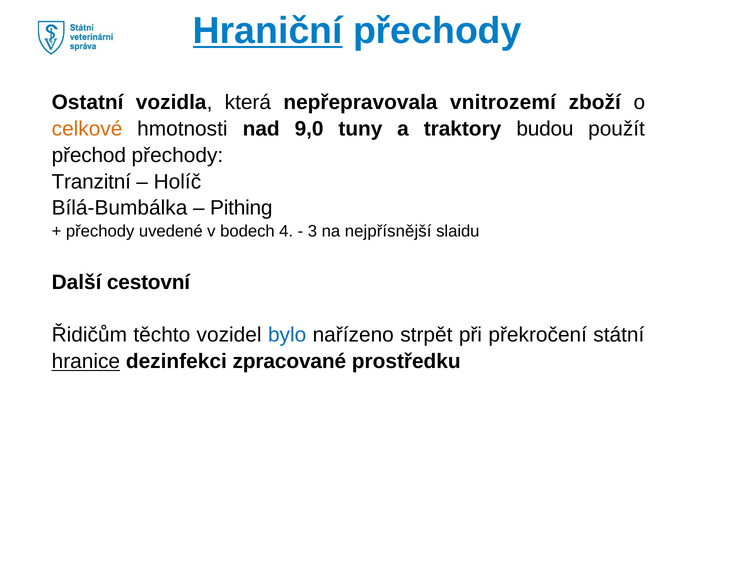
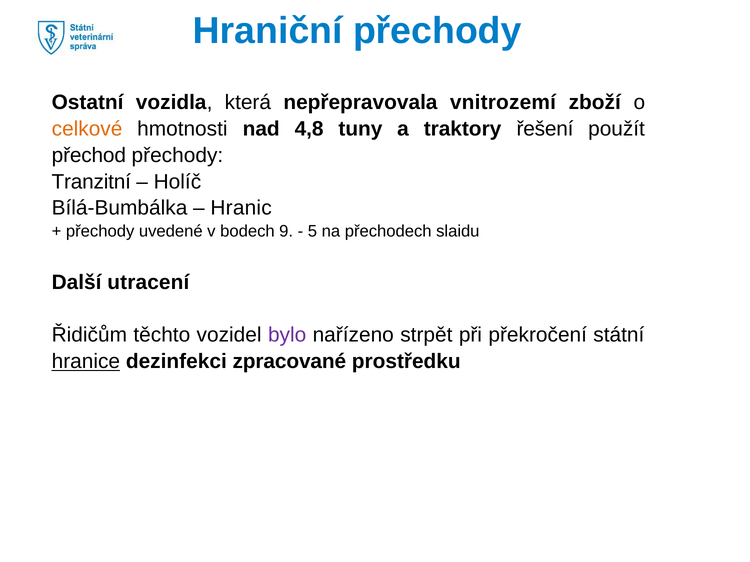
Hraniční underline: present -> none
9,0: 9,0 -> 4,8
budou: budou -> řešení
Pithing: Pithing -> Hranic
4: 4 -> 9
3: 3 -> 5
nejpřísnější: nejpřísnější -> přechodech
cestovní: cestovní -> utracení
bylo colour: blue -> purple
